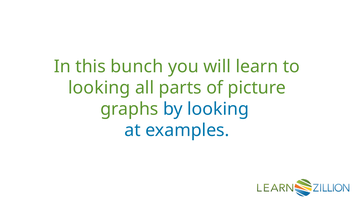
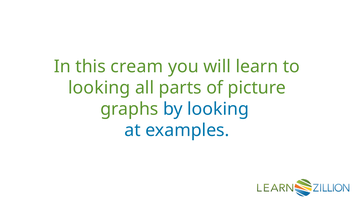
bunch: bunch -> cream
